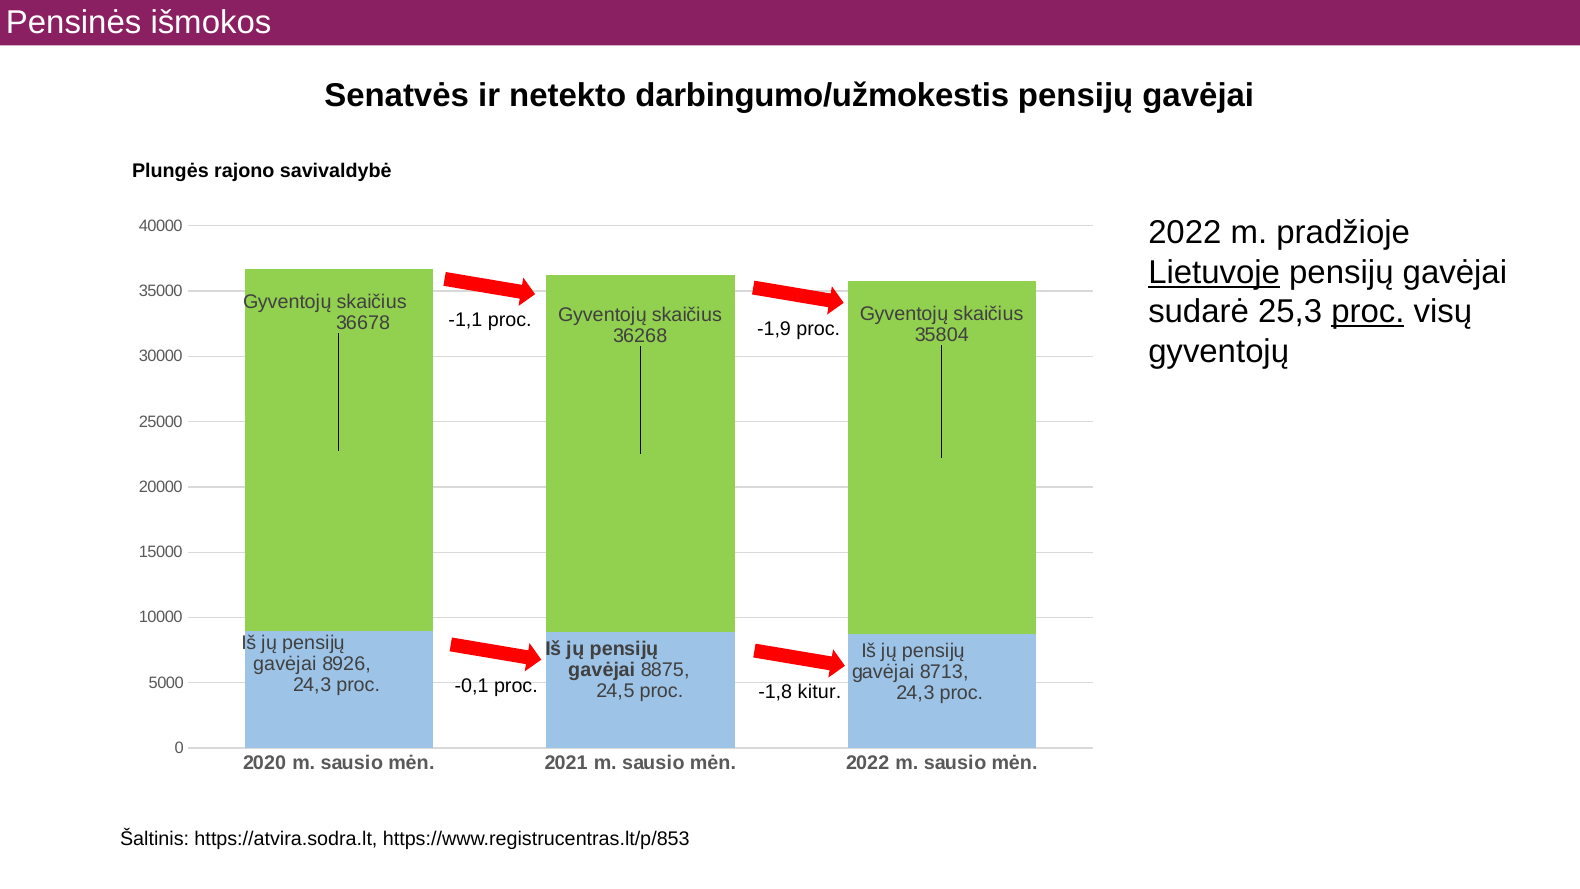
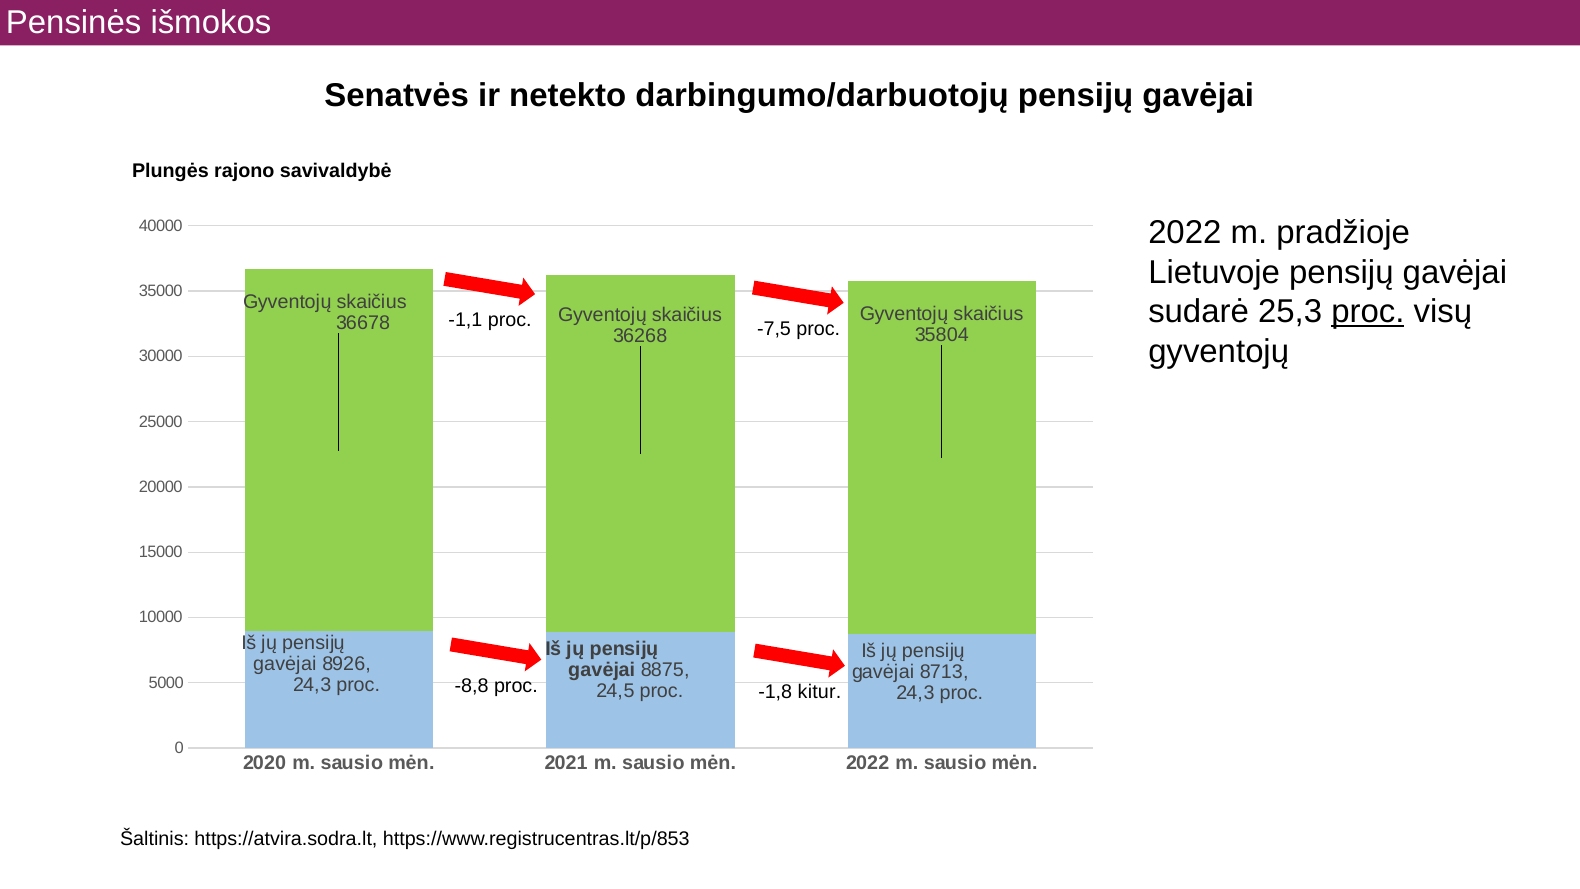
darbingumo/užmokestis: darbingumo/užmokestis -> darbingumo/darbuotojų
Lietuvoje underline: present -> none
-1,9: -1,9 -> -7,5
-0,1: -0,1 -> -8,8
